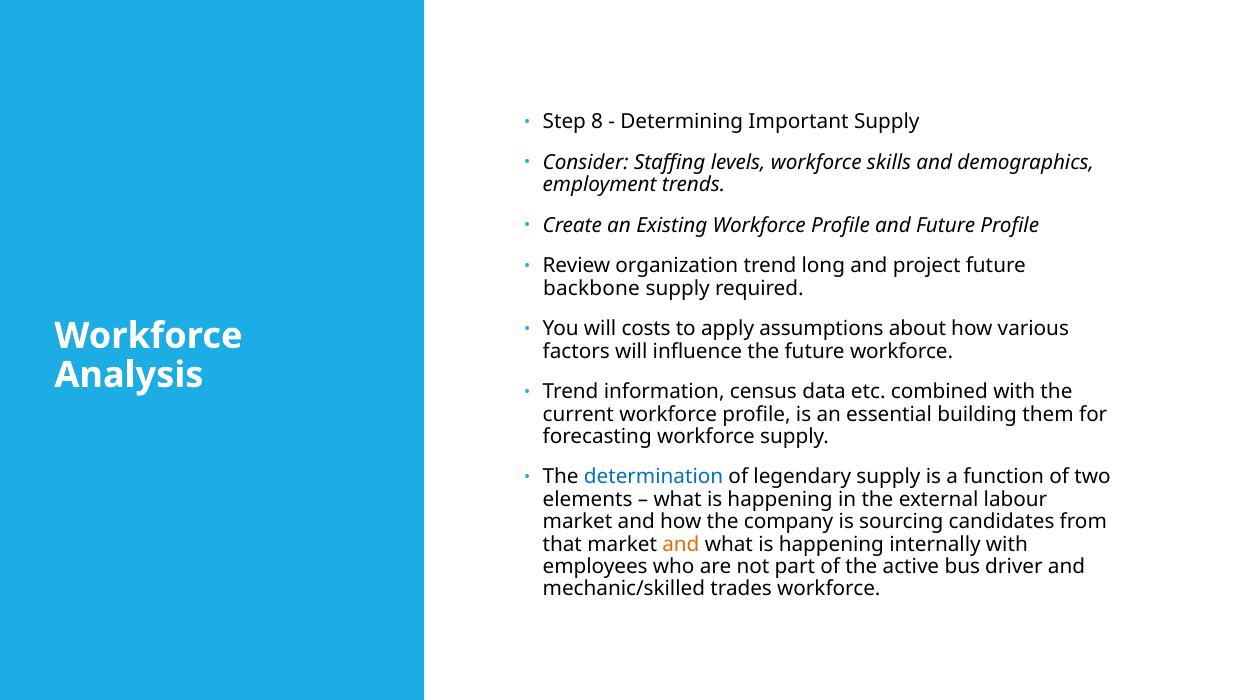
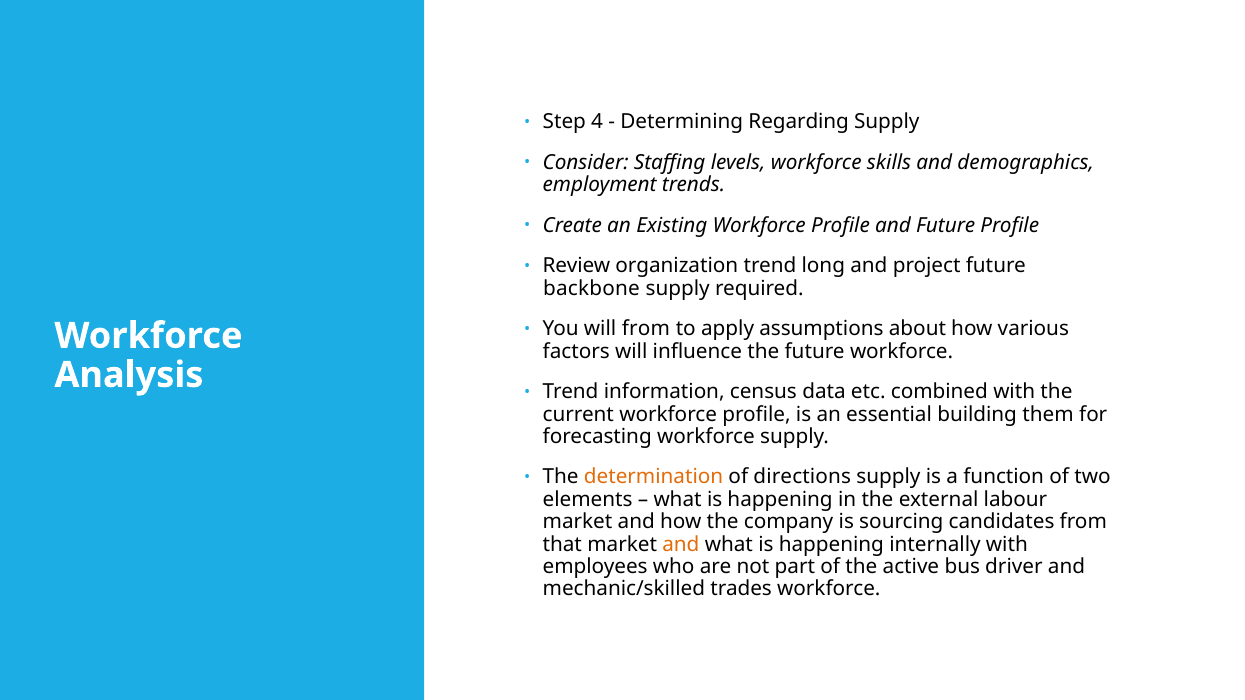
8: 8 -> 4
Important: Important -> Regarding
will costs: costs -> from
determination colour: blue -> orange
legendary: legendary -> directions
